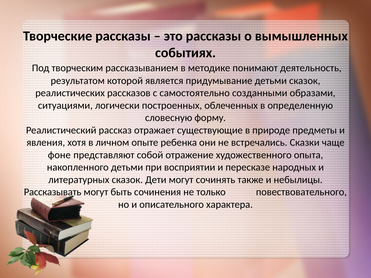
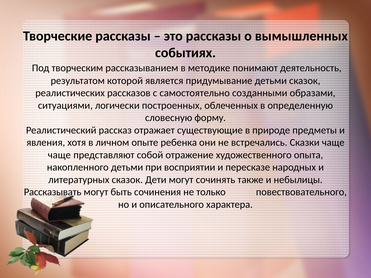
фоне at (59, 155): фоне -> чаще
